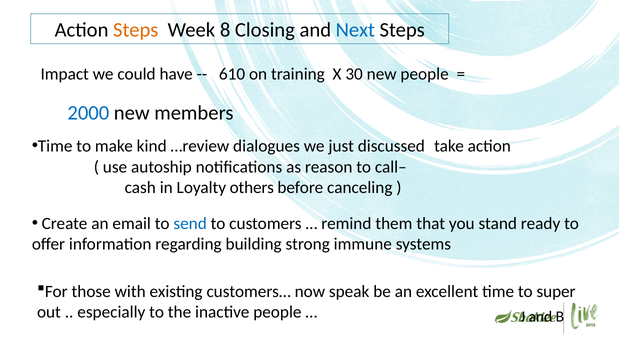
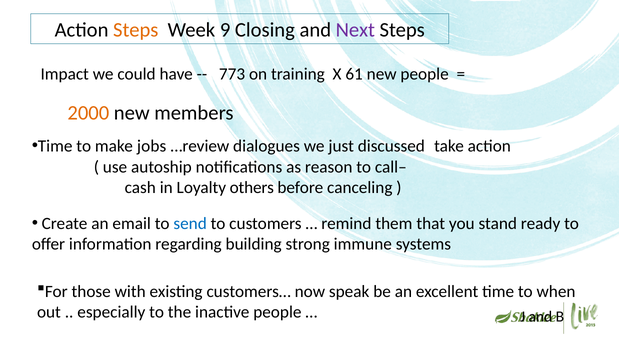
8: 8 -> 9
Next colour: blue -> purple
610: 610 -> 773
30: 30 -> 61
2000 colour: blue -> orange
kind: kind -> jobs
super: super -> when
